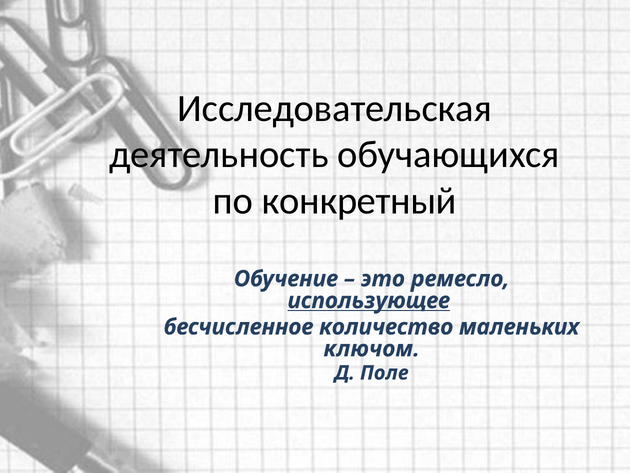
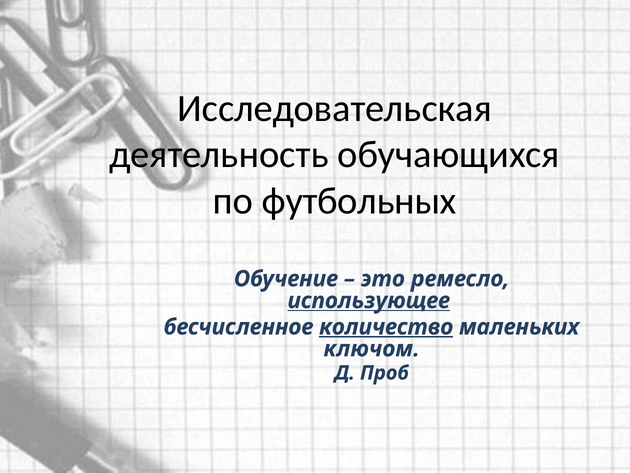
конкретный: конкретный -> футбольных
количество underline: none -> present
Поле: Поле -> Проб
